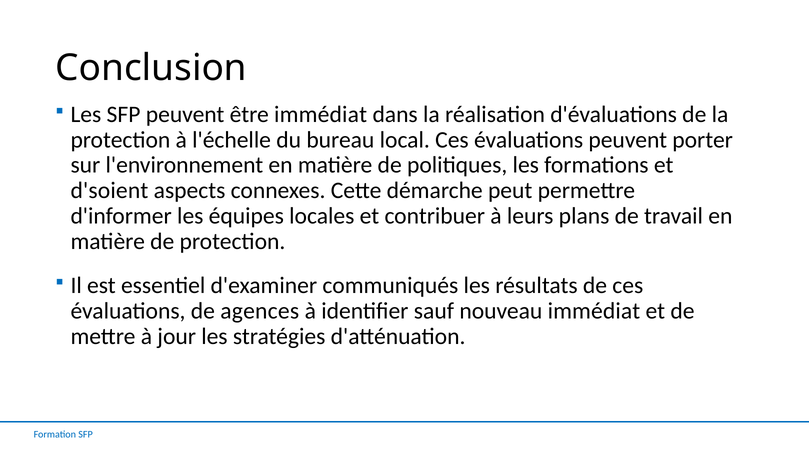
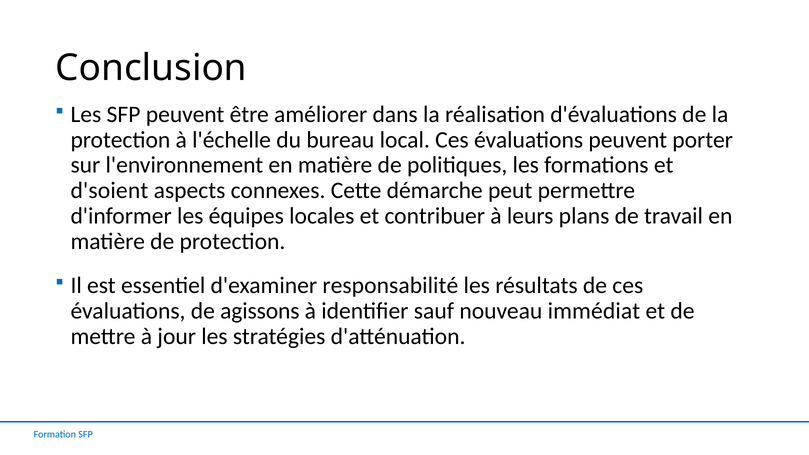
être immédiat: immédiat -> améliorer
communiqués: communiqués -> responsabilité
agences: agences -> agissons
